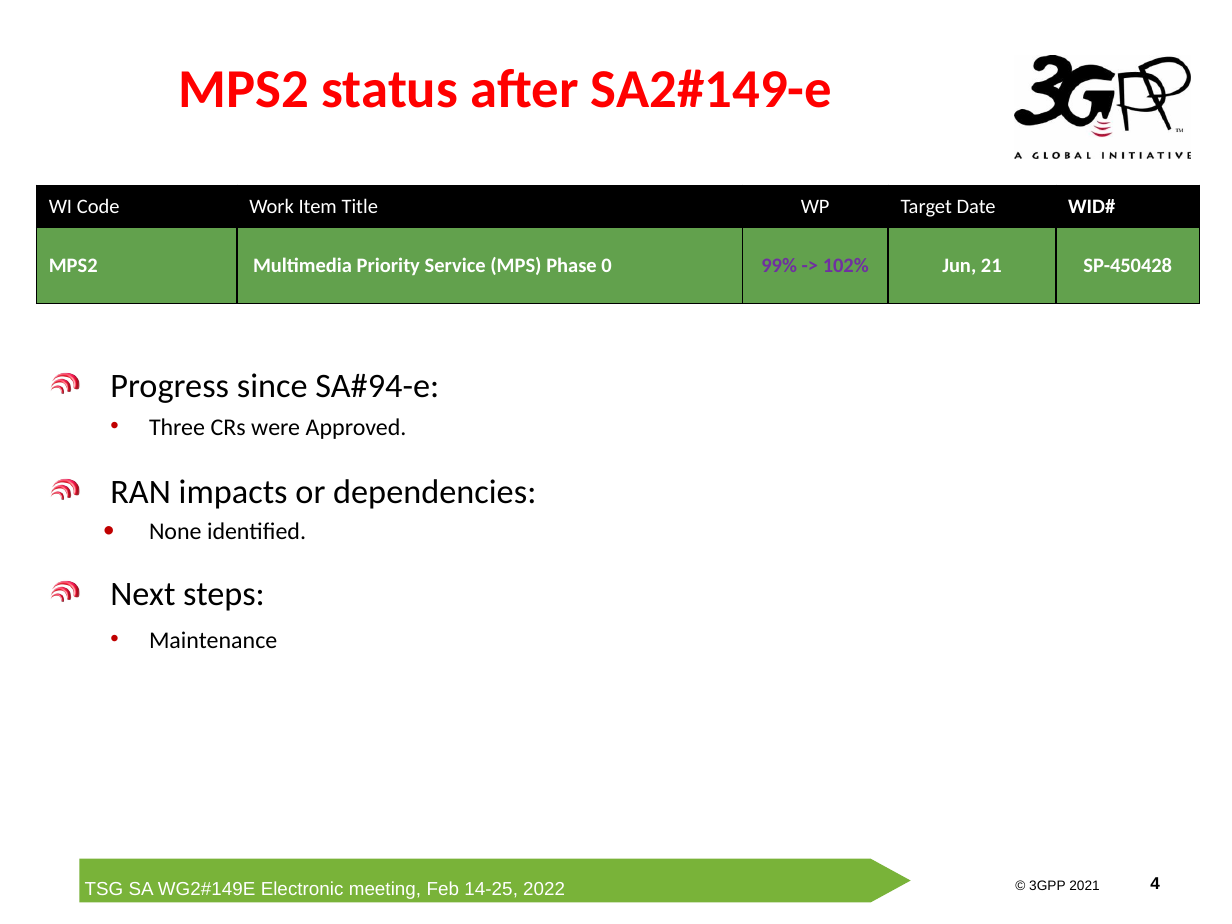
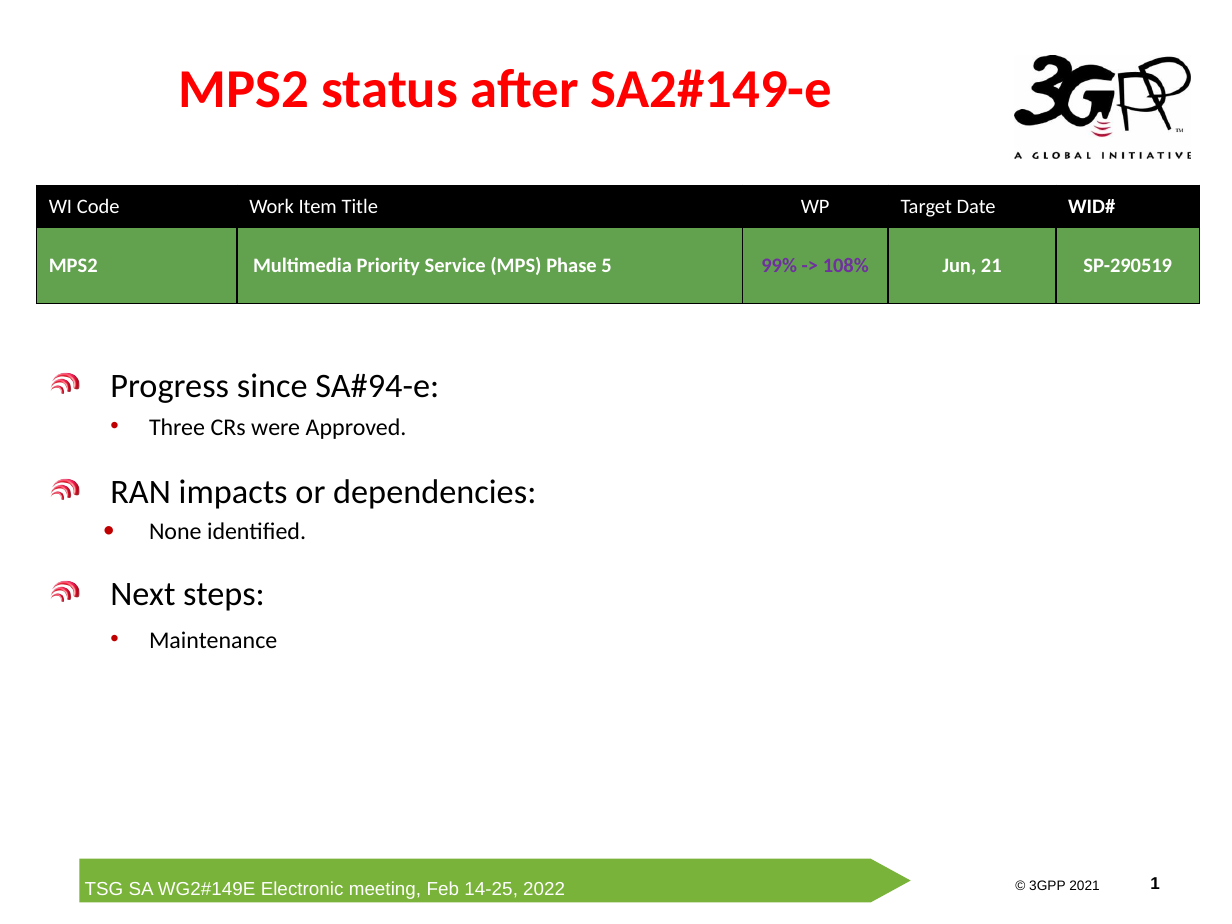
0: 0 -> 5
102%: 102% -> 108%
SP-450428: SP-450428 -> SP-290519
4: 4 -> 1
